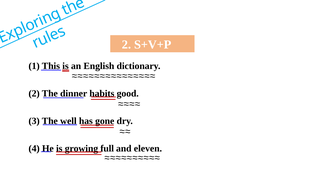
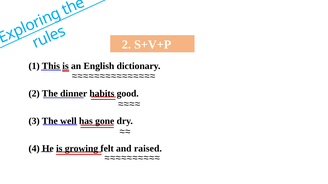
full: full -> felt
eleven: eleven -> raised
